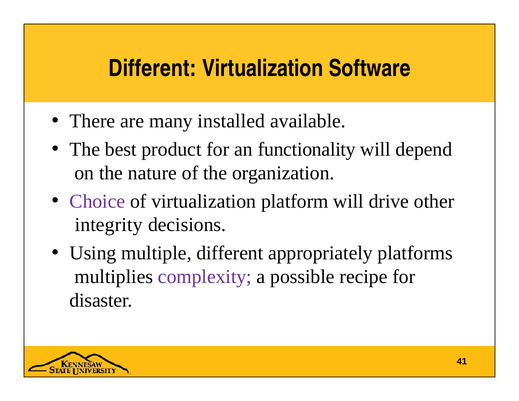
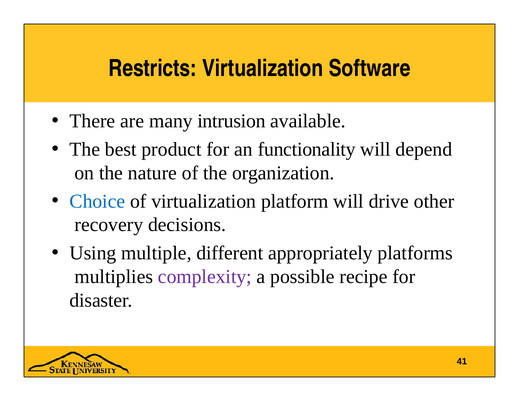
Different at (152, 68): Different -> Restricts
installed: installed -> intrusion
Choice colour: purple -> blue
integrity: integrity -> recovery
